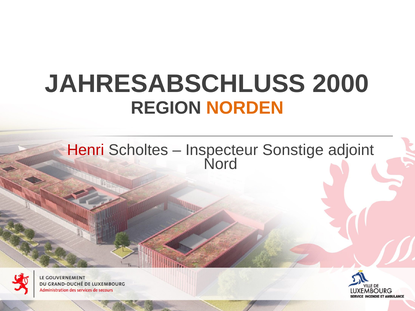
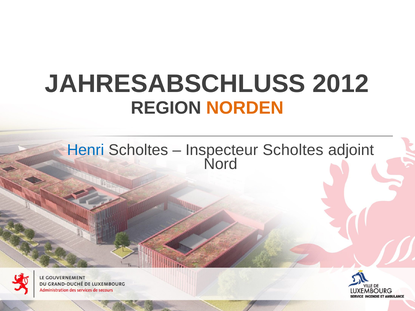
2000: 2000 -> 2012
Henri colour: red -> blue
Inspecteur Sonstige: Sonstige -> Scholtes
